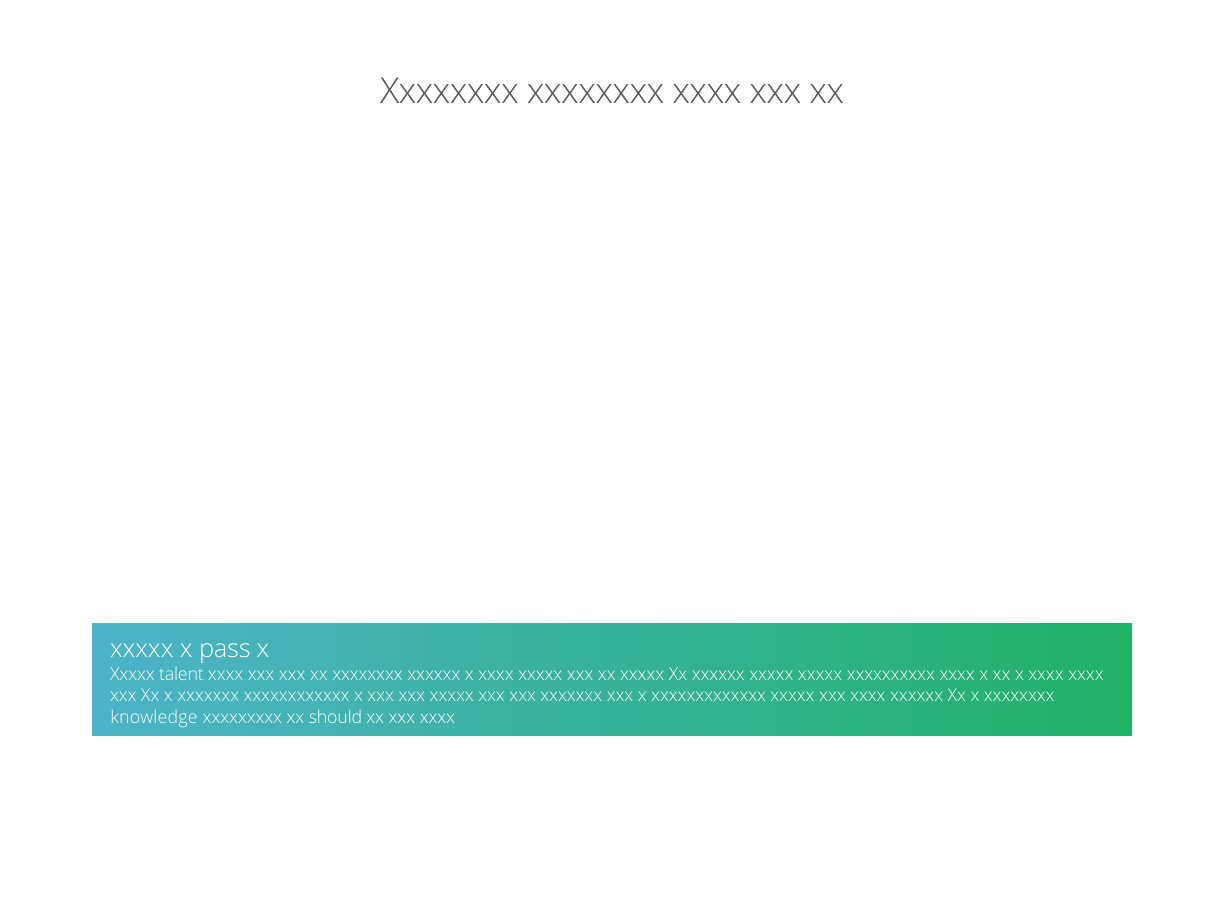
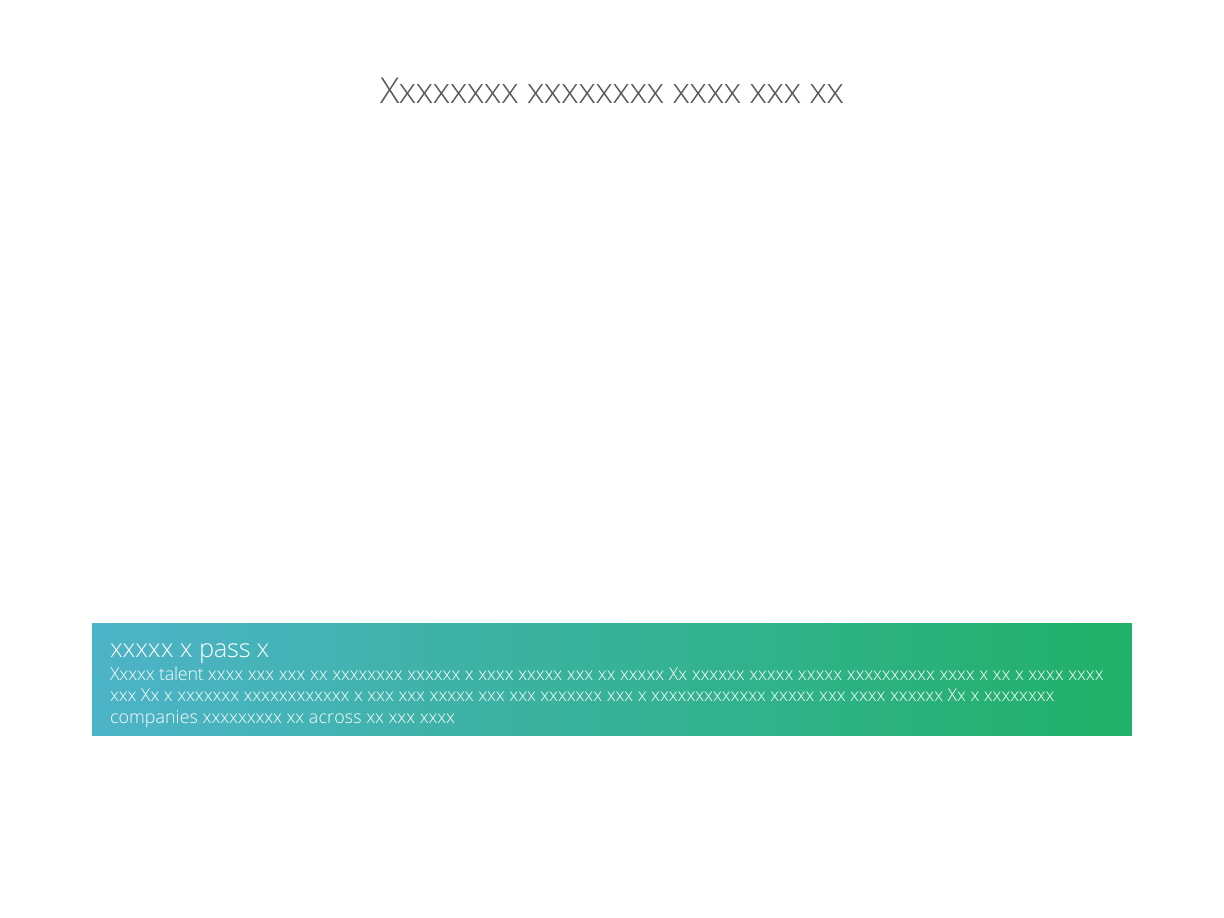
knowledge: knowledge -> companies
should: should -> across
